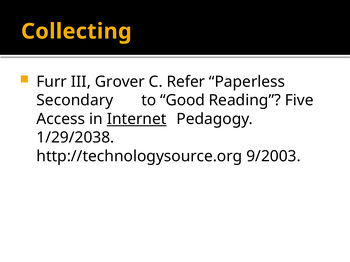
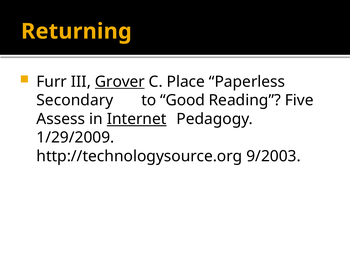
Collecting: Collecting -> Returning
Grover underline: none -> present
Refer: Refer -> Place
Access: Access -> Assess
1/29/2038: 1/29/2038 -> 1/29/2009
